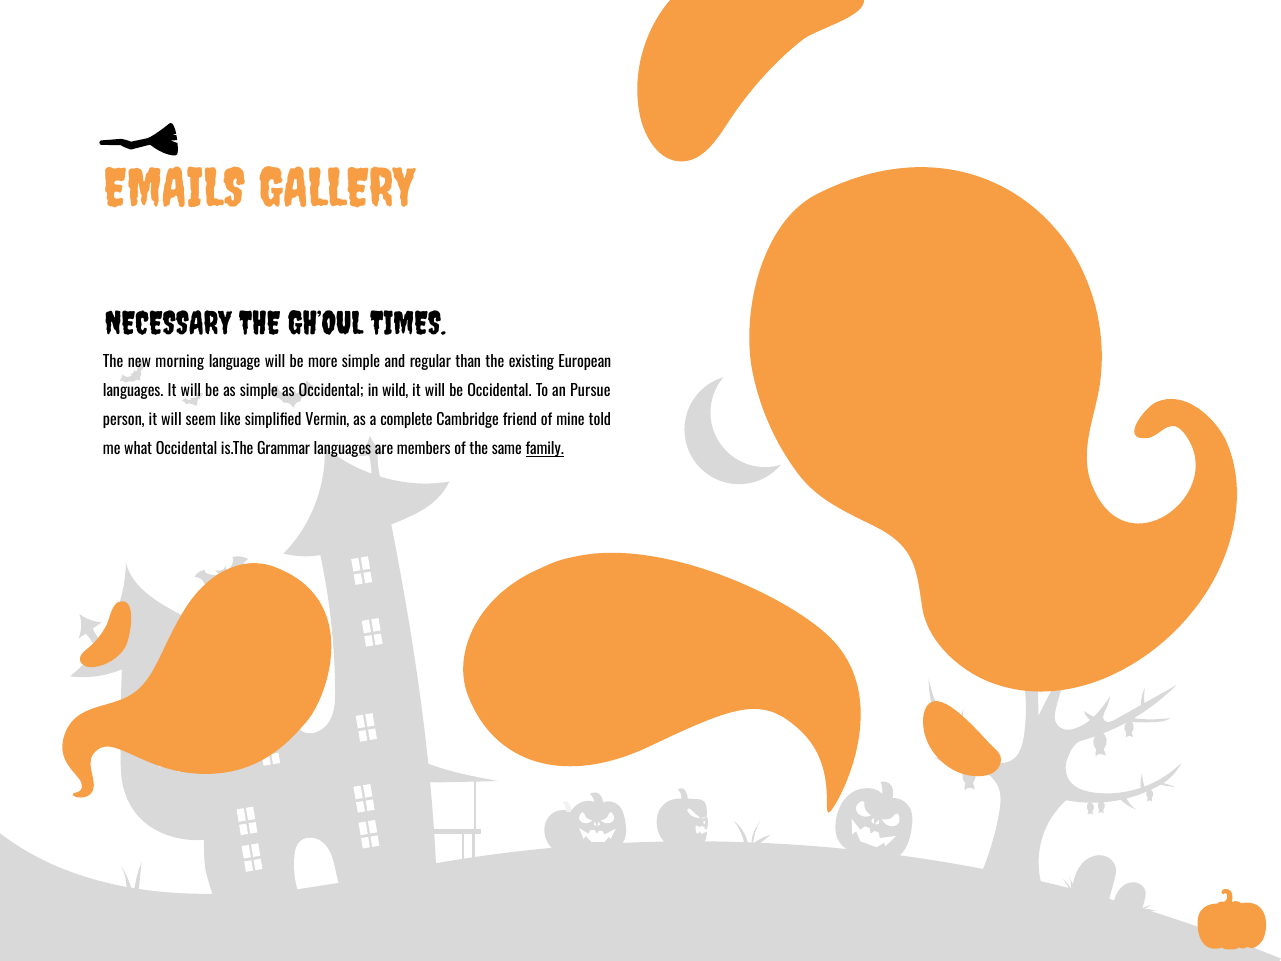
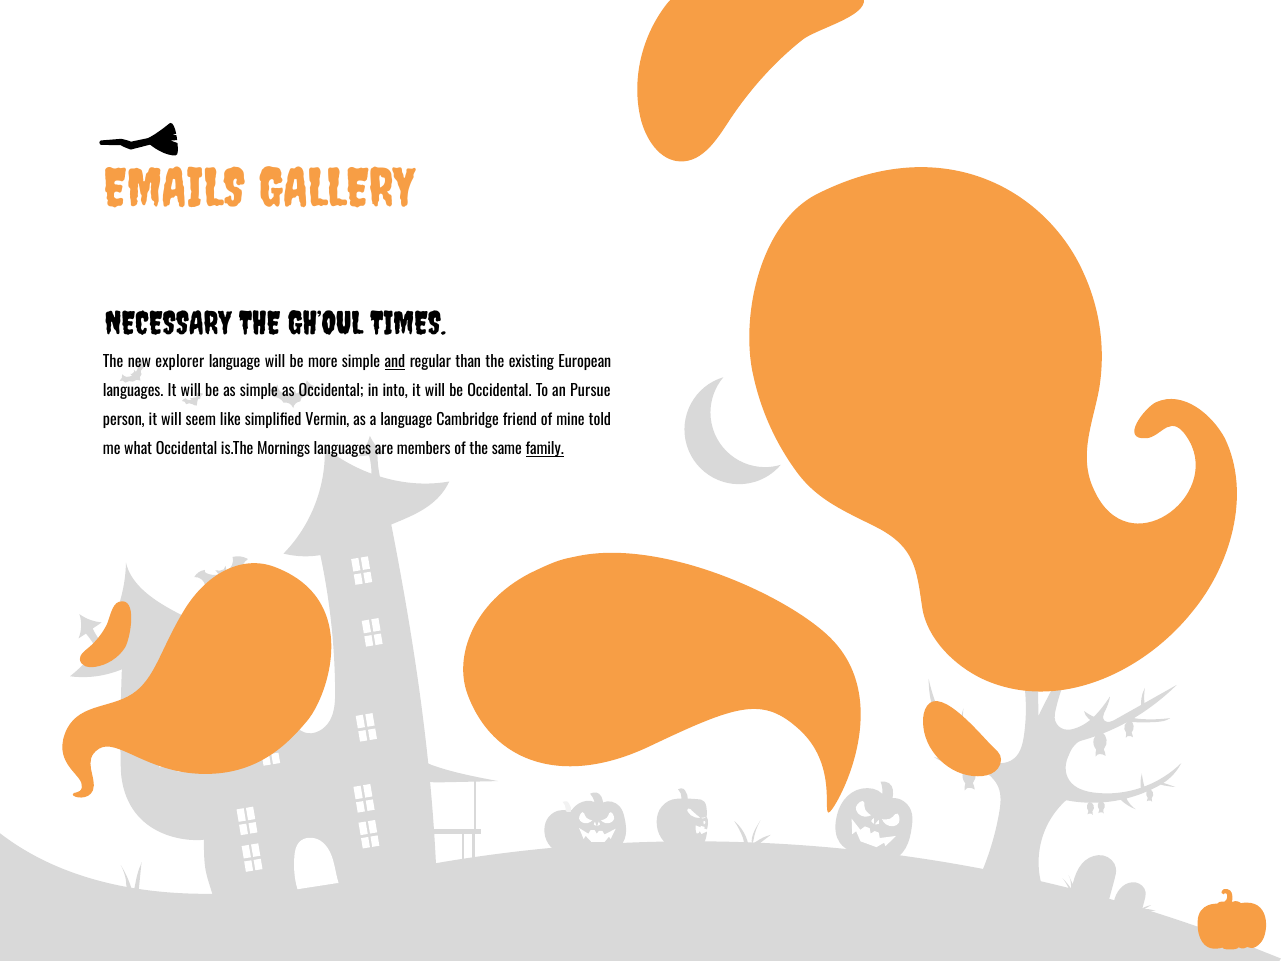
morning: morning -> explorer
and underline: none -> present
wild: wild -> into
a complete: complete -> language
Grammar: Grammar -> Mornings
